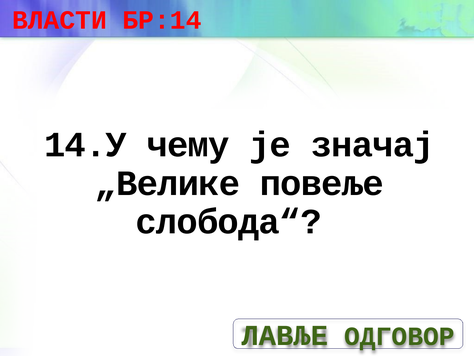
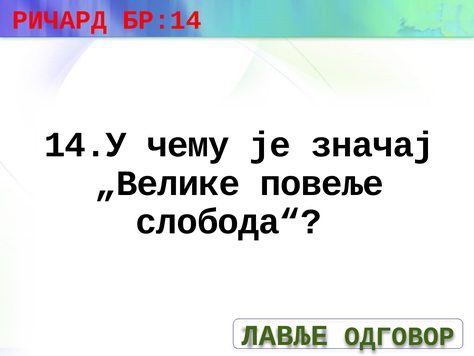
ВЛАСТИ: ВЛАСТИ -> РИЧАРД
